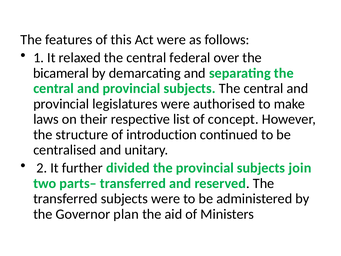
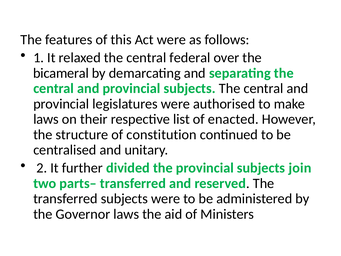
concept: concept -> enacted
introduction: introduction -> constitution
Governor plan: plan -> laws
